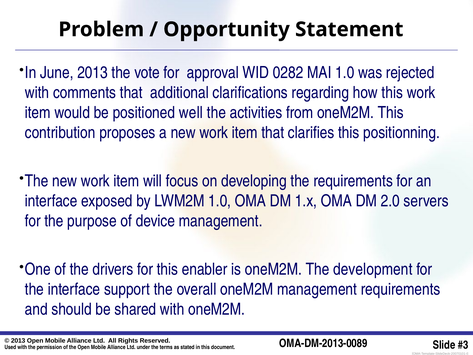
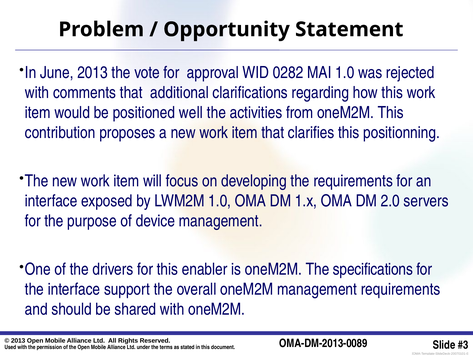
development: development -> specifications
